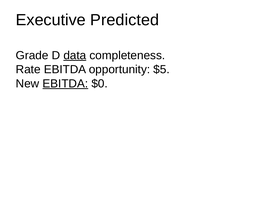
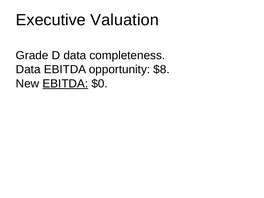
Predicted: Predicted -> Valuation
data at (75, 55) underline: present -> none
Rate at (28, 69): Rate -> Data
$5: $5 -> $8
